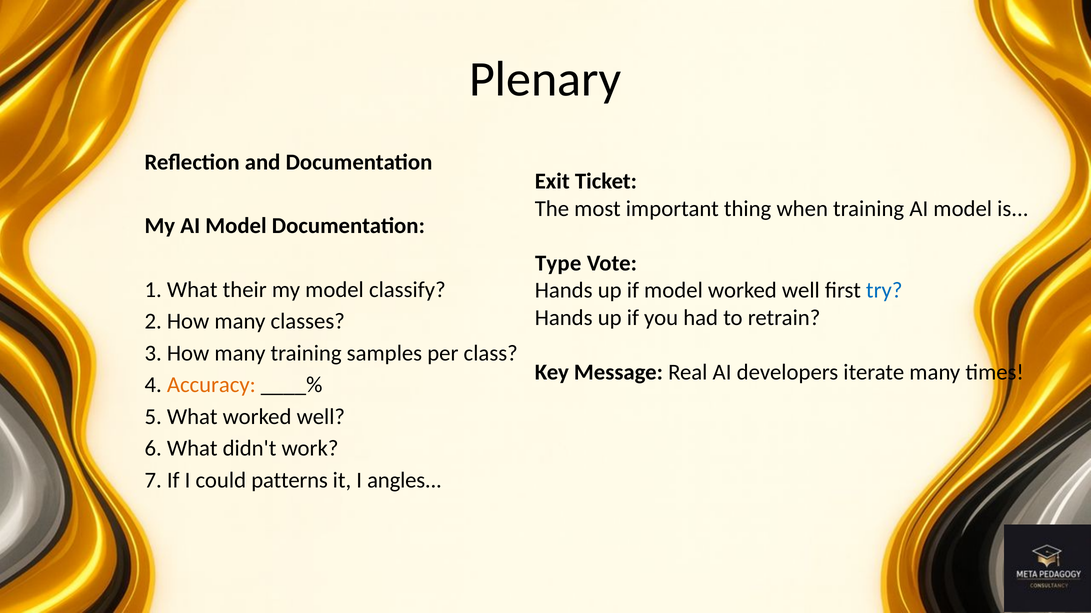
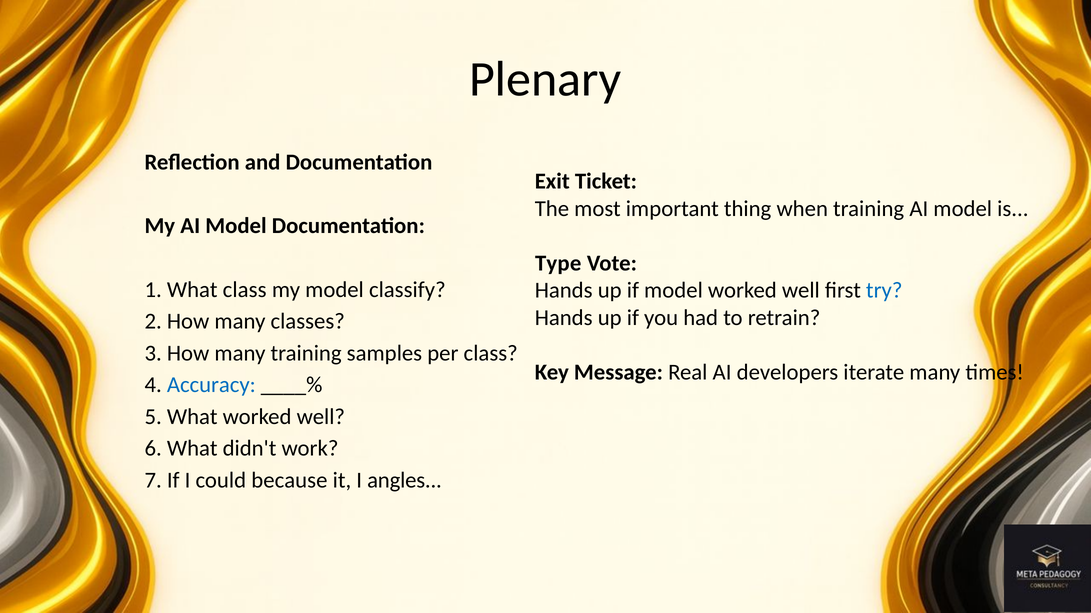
What their: their -> class
Accuracy colour: orange -> blue
patterns: patterns -> because
